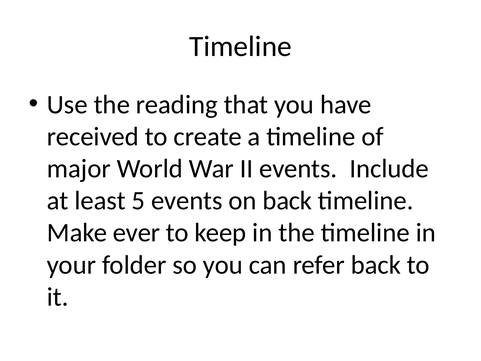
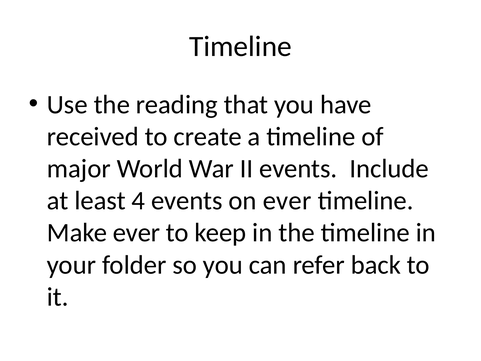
5: 5 -> 4
on back: back -> ever
